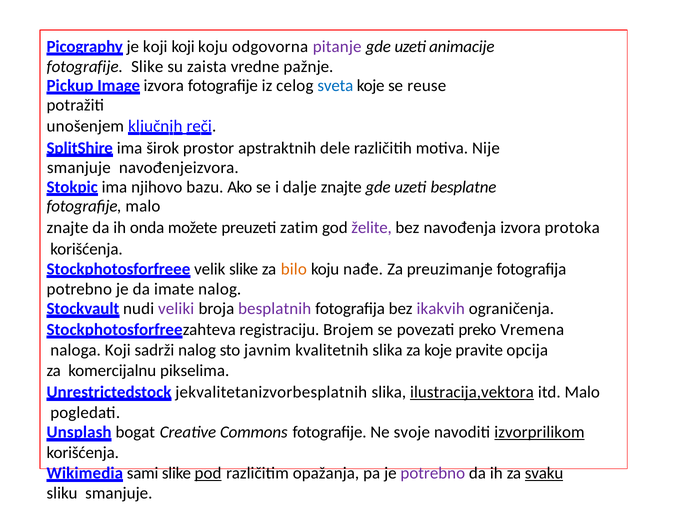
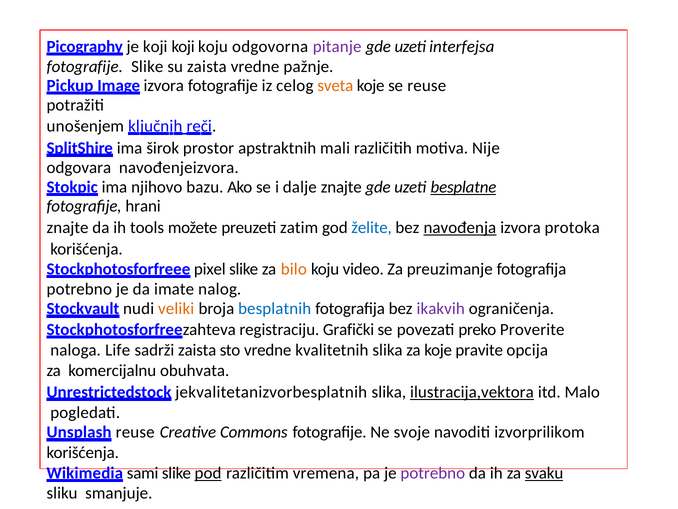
animacije: animacije -> interfejsa
sveta colour: blue -> orange
dele: dele -> mali
smanjuje at (79, 168): smanjuje -> odgovara
besplatne underline: none -> present
fotografije malo: malo -> hrani
onda: onda -> tools
želite colour: purple -> blue
navođenja underline: none -> present
velik: velik -> pixel
nađe: nađe -> video
veliki colour: purple -> orange
besplatnih colour: purple -> blue
Brojem: Brojem -> Grafički
Vremena: Vremena -> Proverite
naloga Koji: Koji -> Life
sadrži nalog: nalog -> zaista
sto javnim: javnim -> vredne
pikselima: pikselima -> obuhvata
bogat at (135, 432): bogat -> reuse
izvorprilikom underline: present -> none
opažanja: opažanja -> vremena
